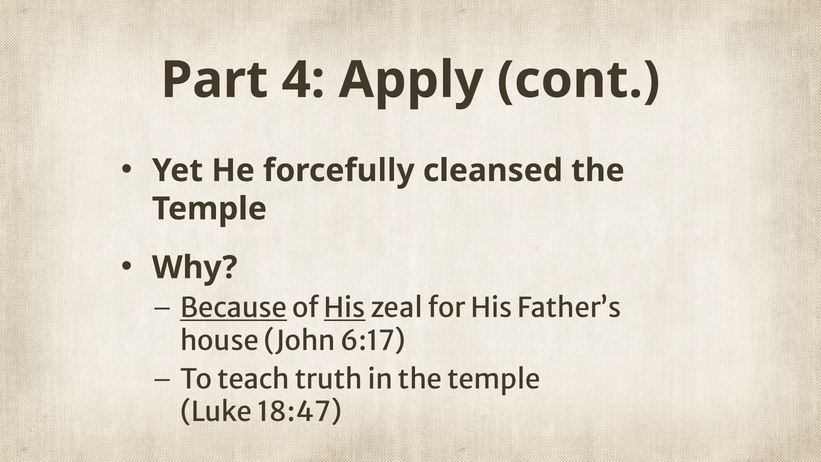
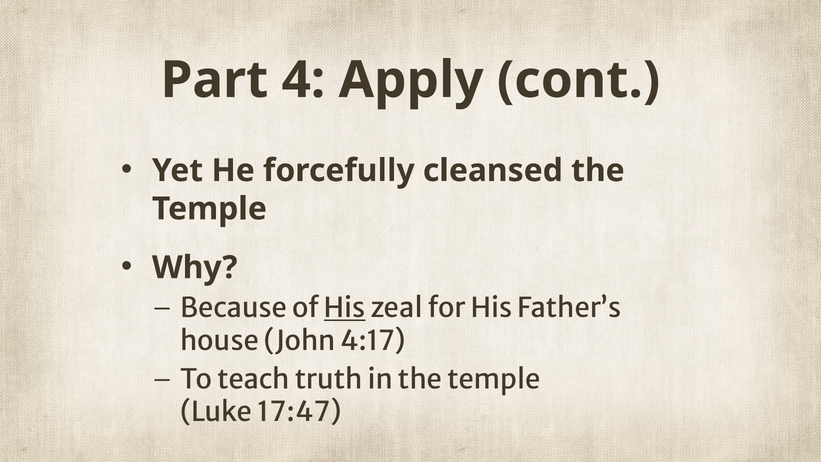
Because underline: present -> none
6:17: 6:17 -> 4:17
18:47: 18:47 -> 17:47
